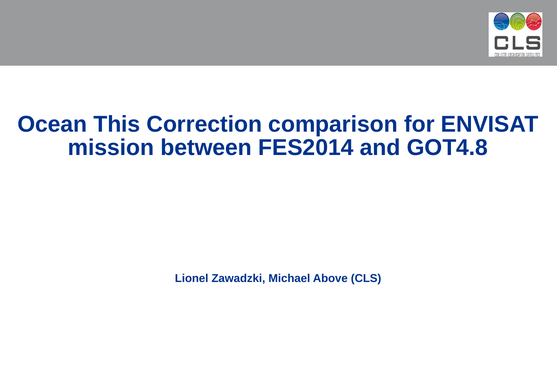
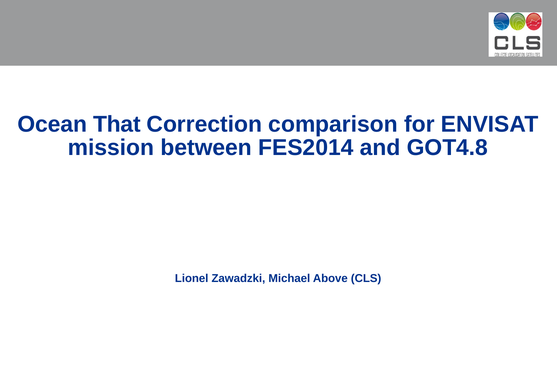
This: This -> That
